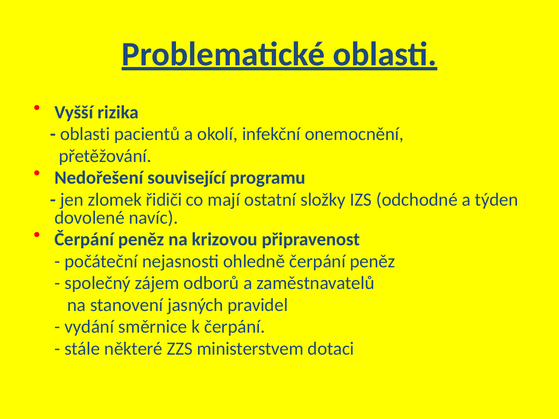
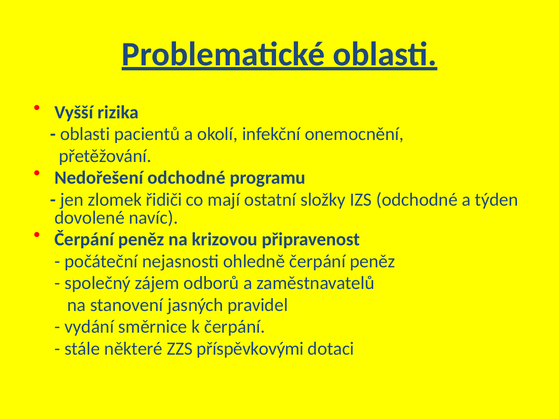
Nedořešení související: související -> odchodné
ministerstvem: ministerstvem -> příspěvkovými
